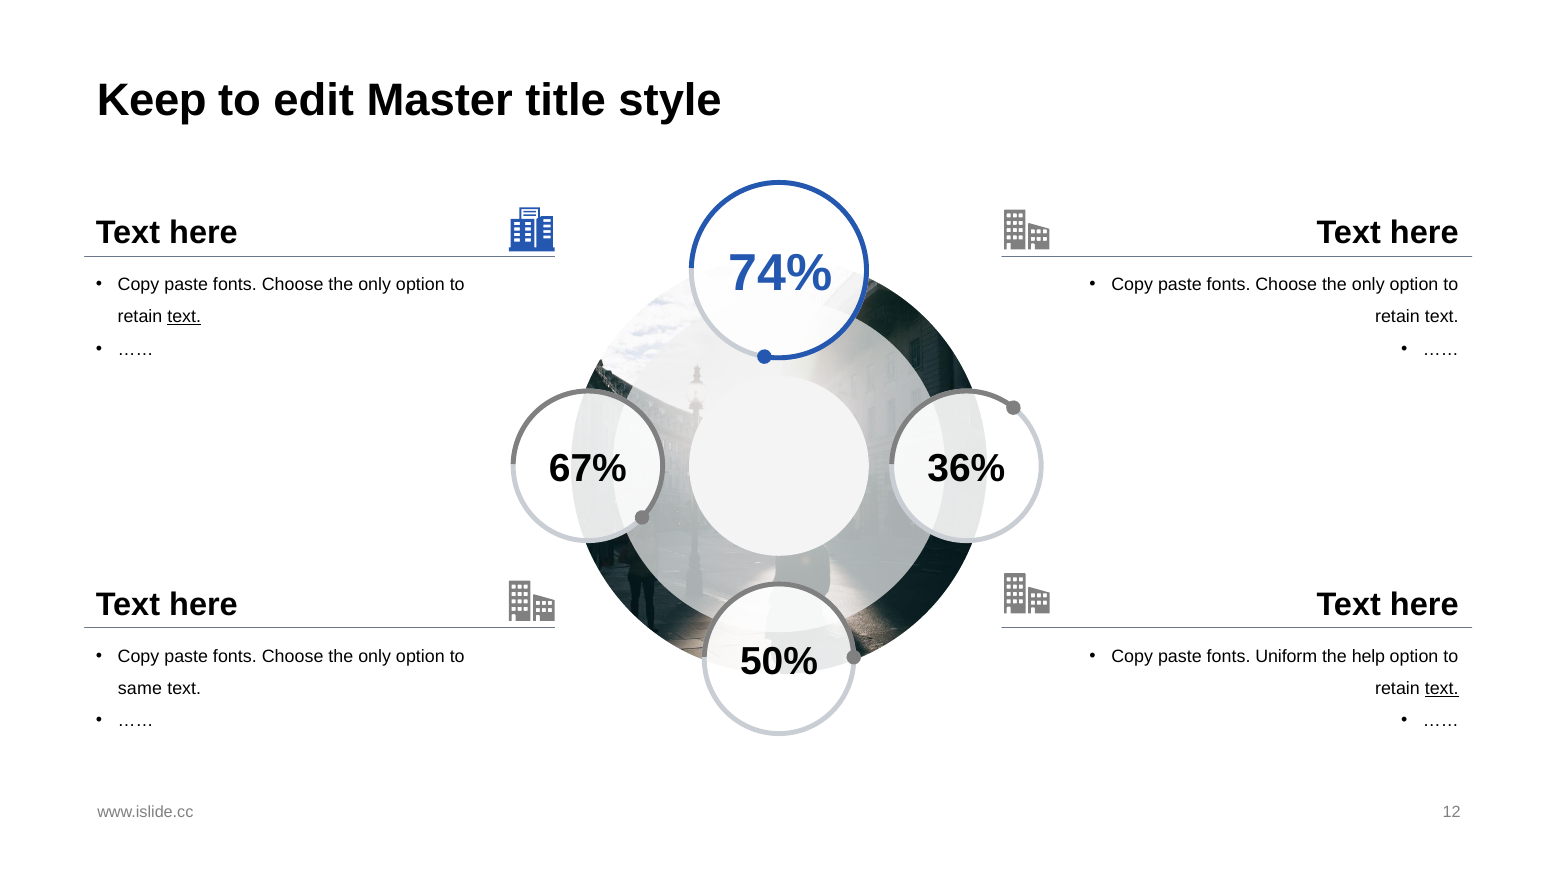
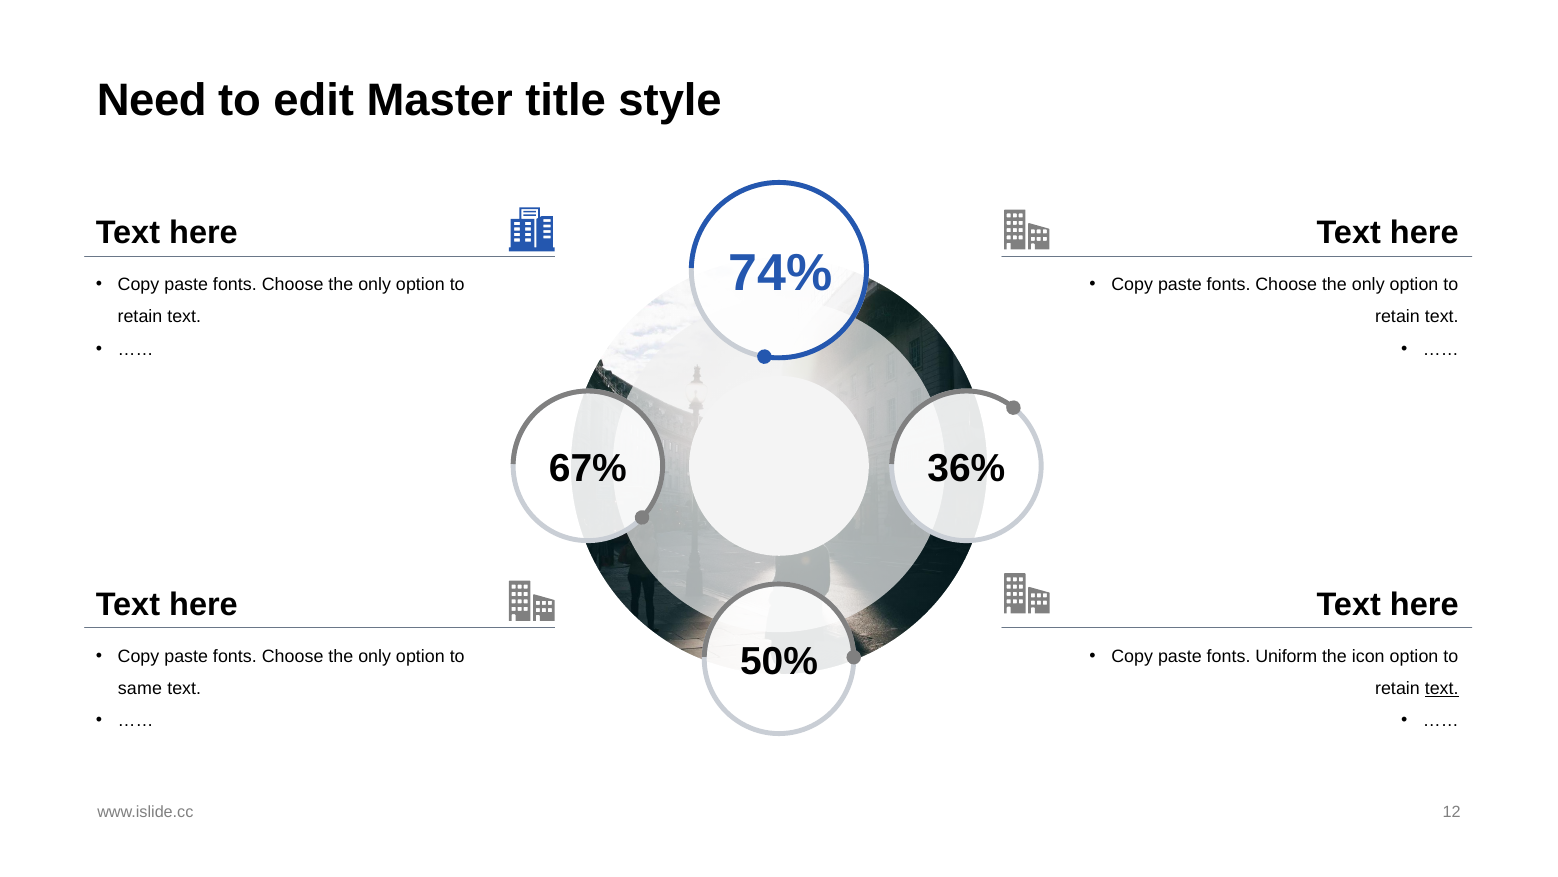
Keep: Keep -> Need
text at (184, 317) underline: present -> none
help: help -> icon
